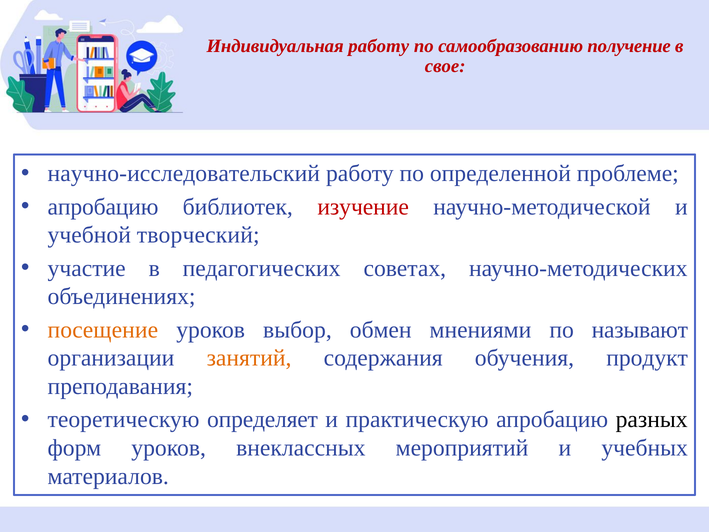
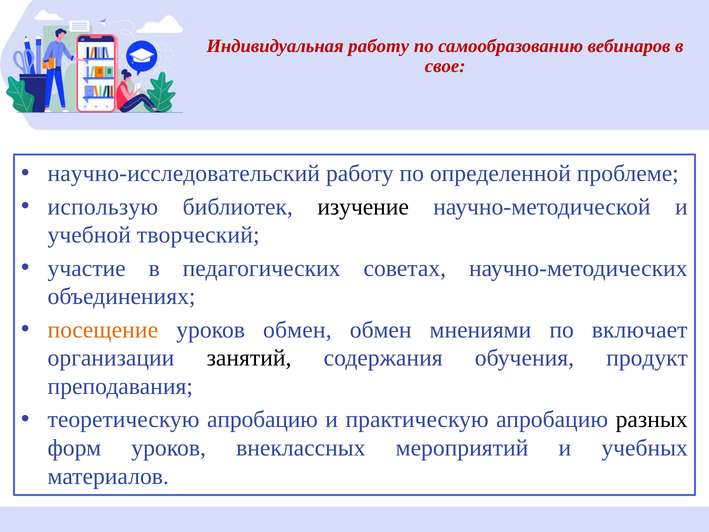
получение: получение -> вебинаров
апробацию at (103, 207): апробацию -> использую
изучение colour: red -> black
уроков выбор: выбор -> обмен
называют: называют -> включает
занятий colour: orange -> black
теоретическую определяет: определяет -> апробацию
